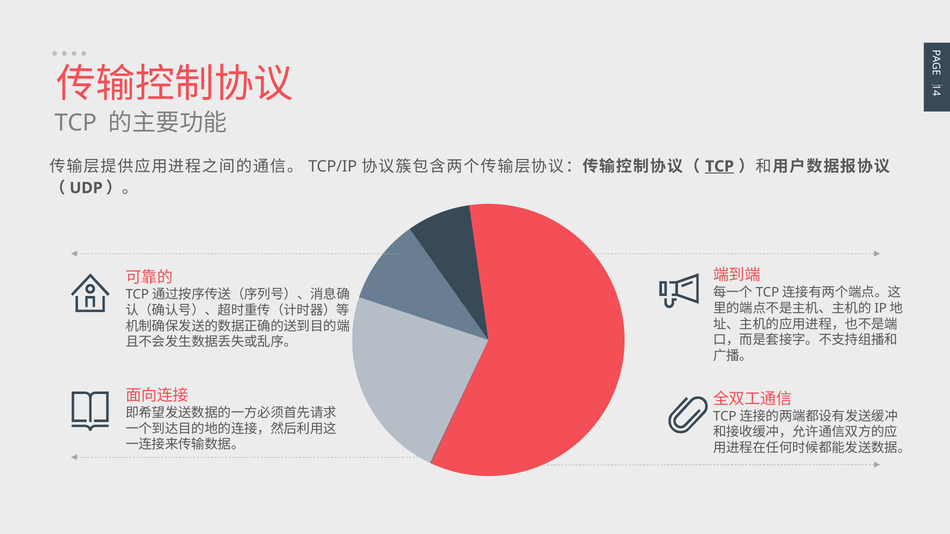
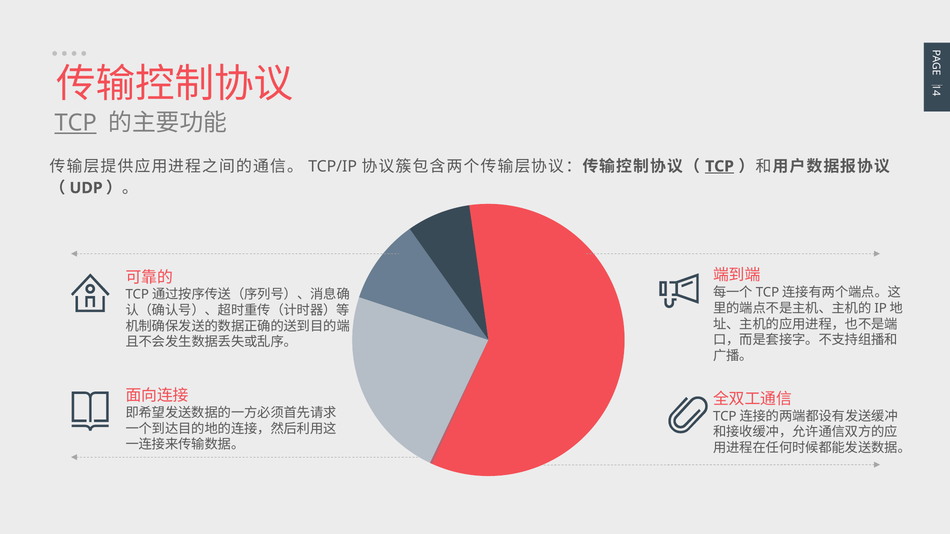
TCP at (76, 123) underline: none -> present
